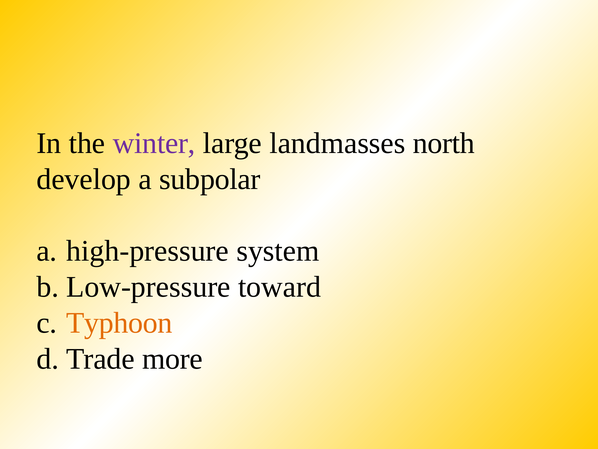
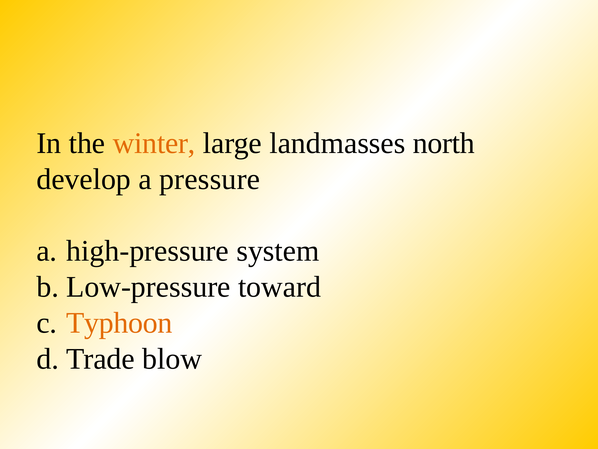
winter colour: purple -> orange
subpolar: subpolar -> pressure
more: more -> blow
